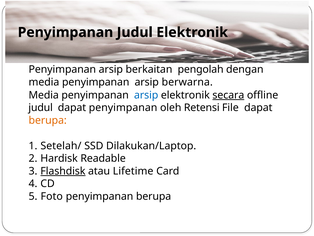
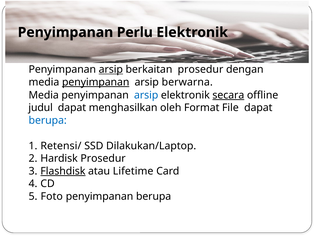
Penyimpanan Judul: Judul -> Perlu
arsip at (111, 69) underline: none -> present
berkaitan pengolah: pengolah -> prosedur
penyimpanan at (96, 82) underline: none -> present
dapat penyimpanan: penyimpanan -> menghasilkan
Retensi: Retensi -> Format
berupa at (48, 120) colour: orange -> blue
Setelah/: Setelah/ -> Retensi/
Hardisk Readable: Readable -> Prosedur
